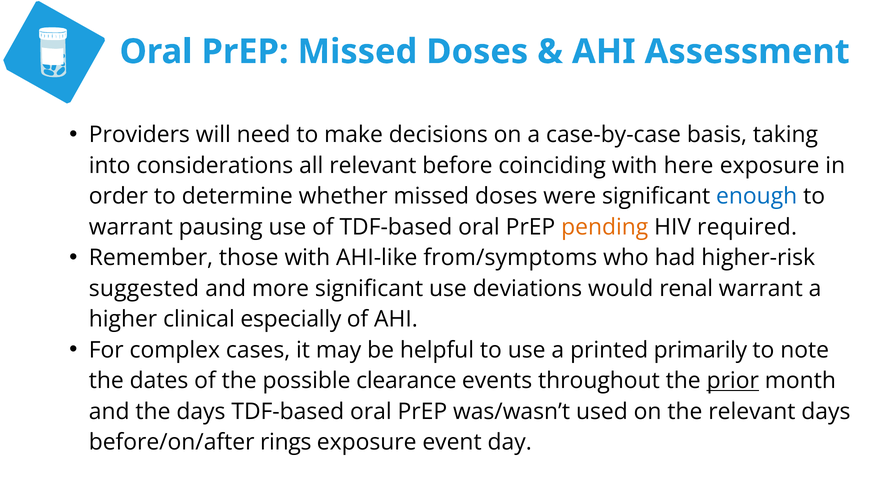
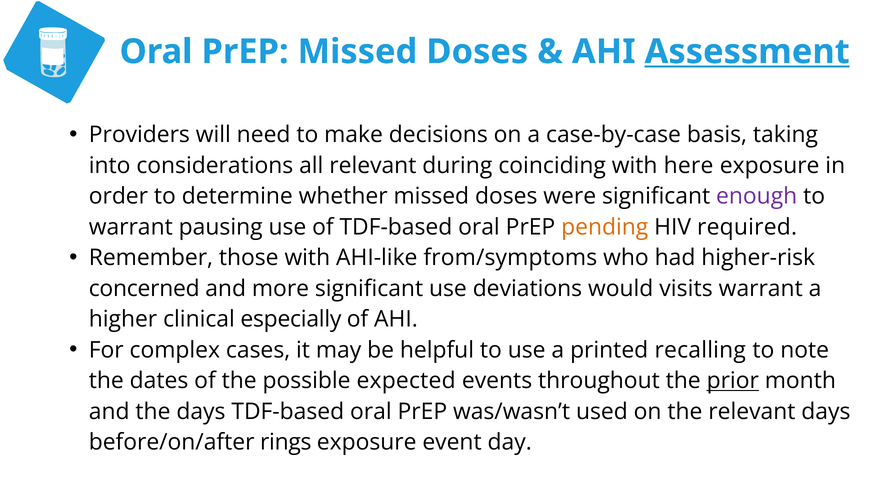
Assessment underline: none -> present
before: before -> during
enough colour: blue -> purple
suggested: suggested -> concerned
renal: renal -> visits
primarily: primarily -> recalling
clearance: clearance -> expected
